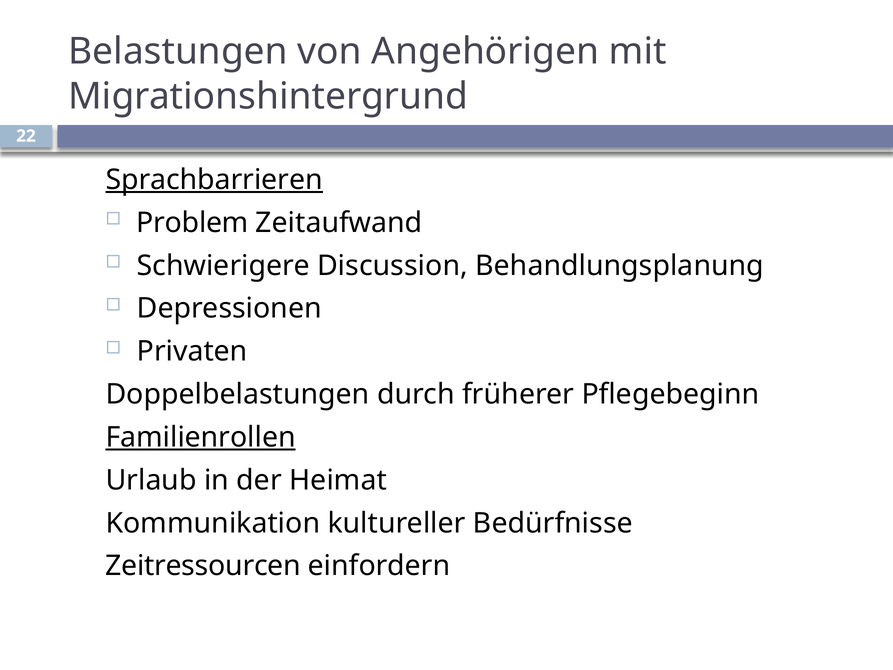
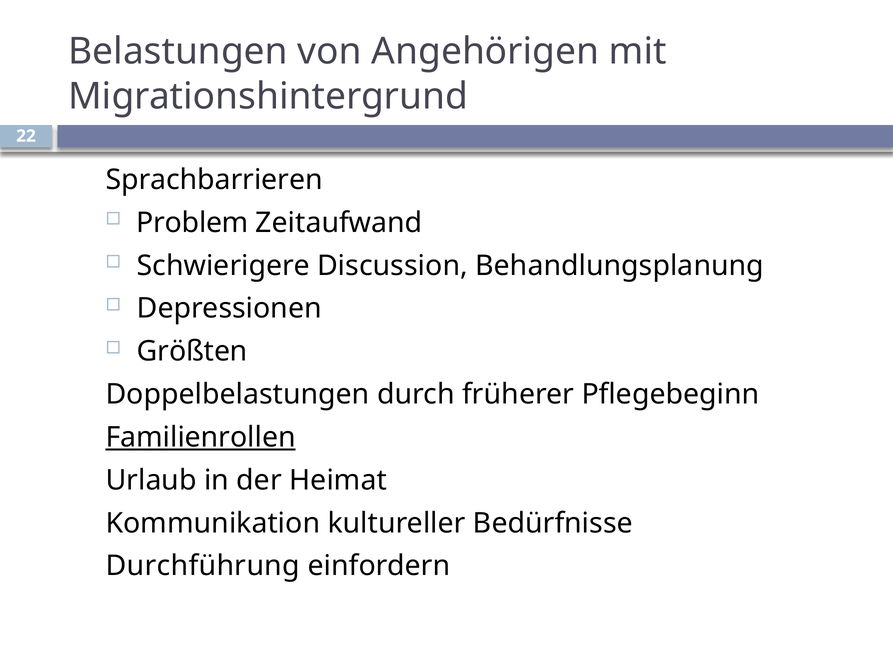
Sprachbarrieren underline: present -> none
Privaten: Privaten -> Größten
Zeitressourcen: Zeitressourcen -> Durchführung
